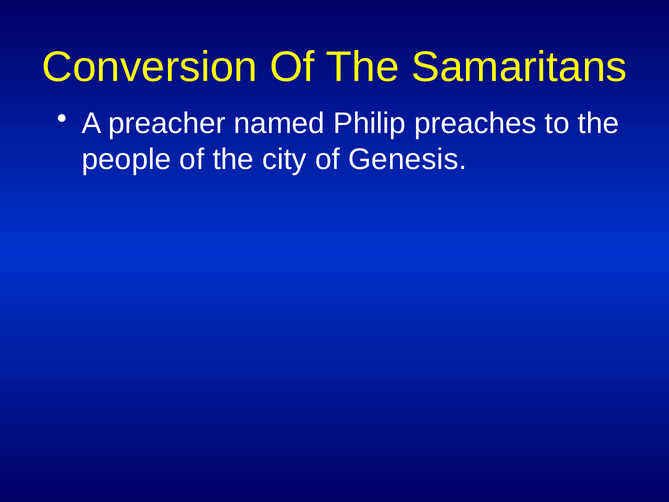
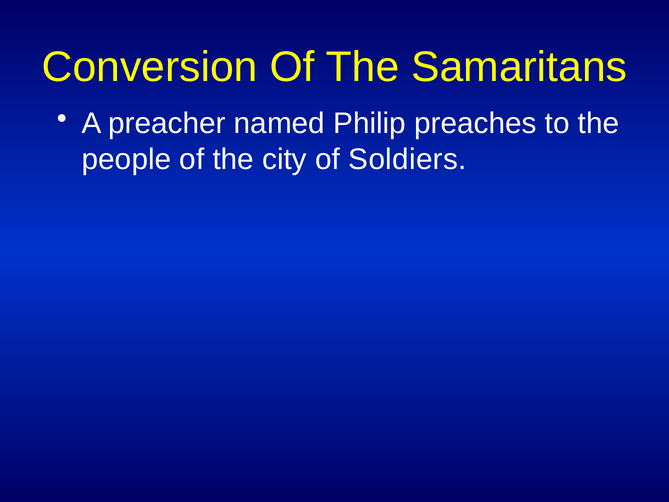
Genesis: Genesis -> Soldiers
